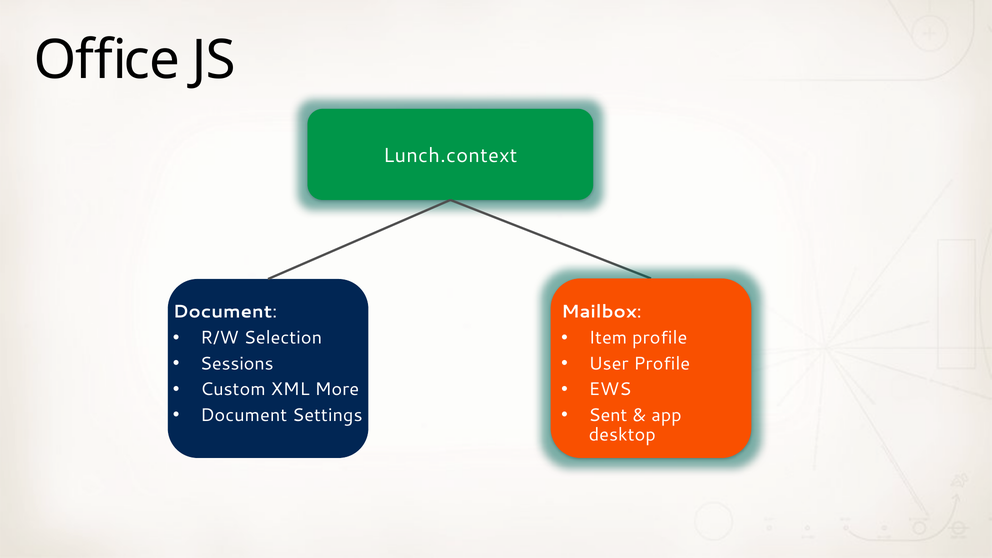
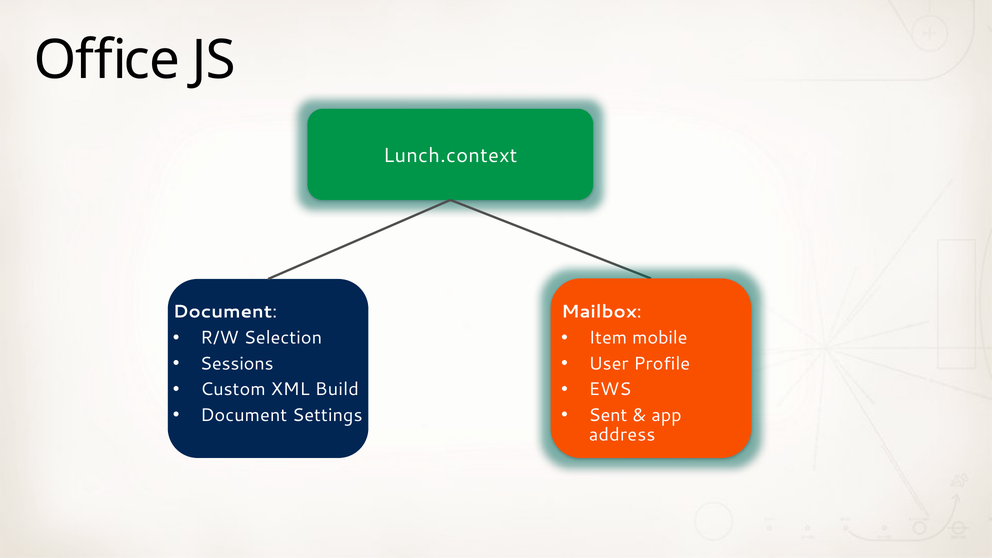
Item profile: profile -> mobile
More: More -> Build
desktop: desktop -> address
